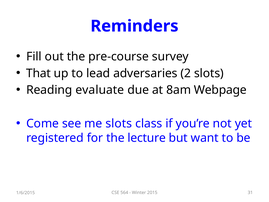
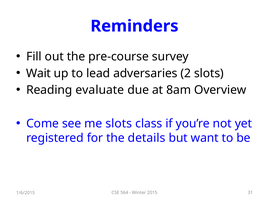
That: That -> Wait
Webpage: Webpage -> Overview
lecture: lecture -> details
